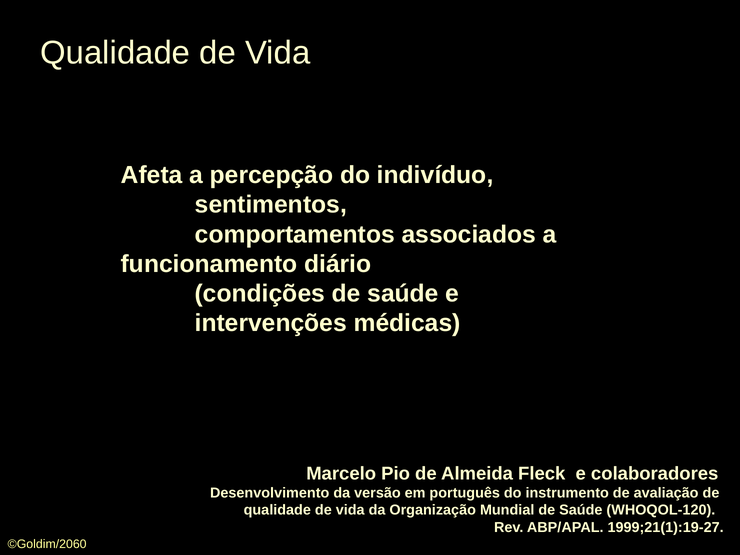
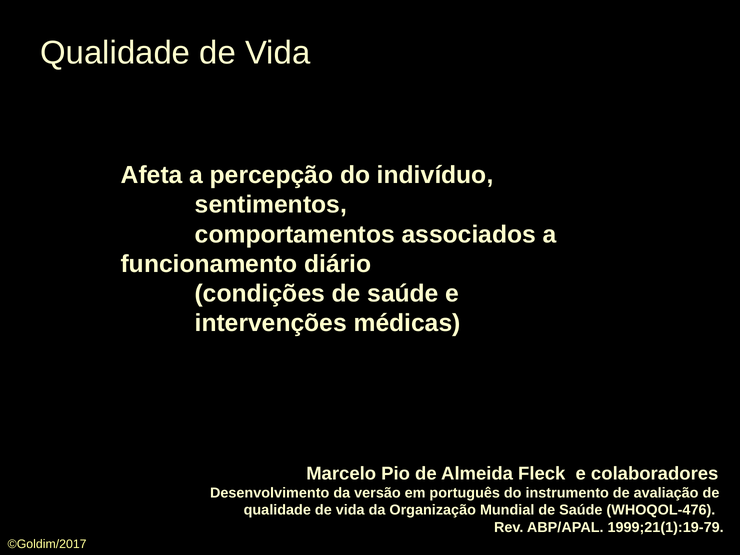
WHOQOL-120: WHOQOL-120 -> WHOQOL-476
1999;21(1):19-27: 1999;21(1):19-27 -> 1999;21(1):19-79
©Goldim/2060: ©Goldim/2060 -> ©Goldim/2017
